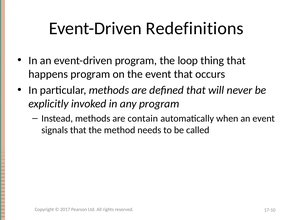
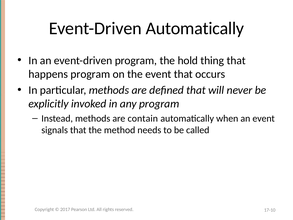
Event-Driven Redefinitions: Redefinitions -> Automatically
loop: loop -> hold
